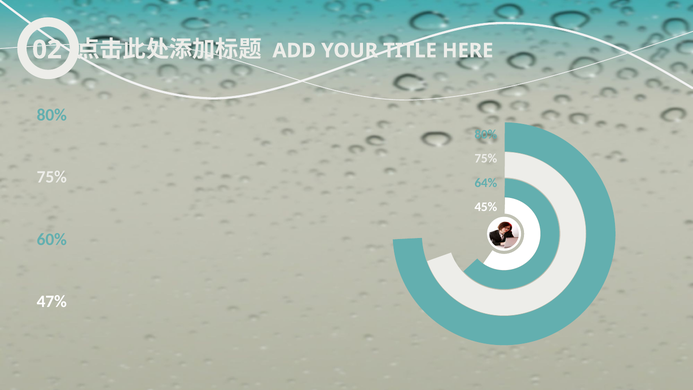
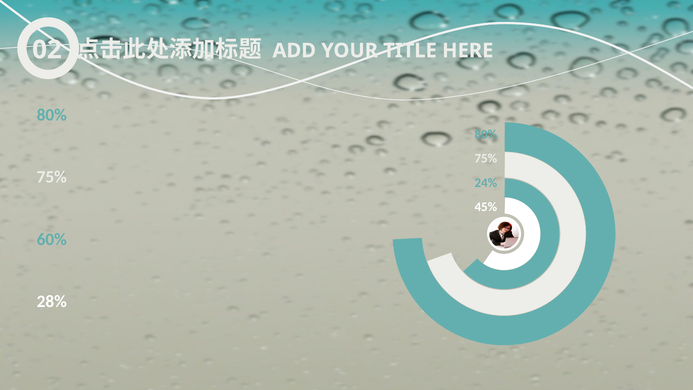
64%: 64% -> 24%
47%: 47% -> 28%
